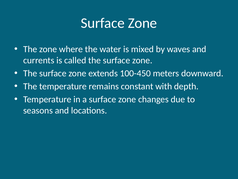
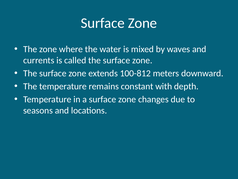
100-450: 100-450 -> 100-812
